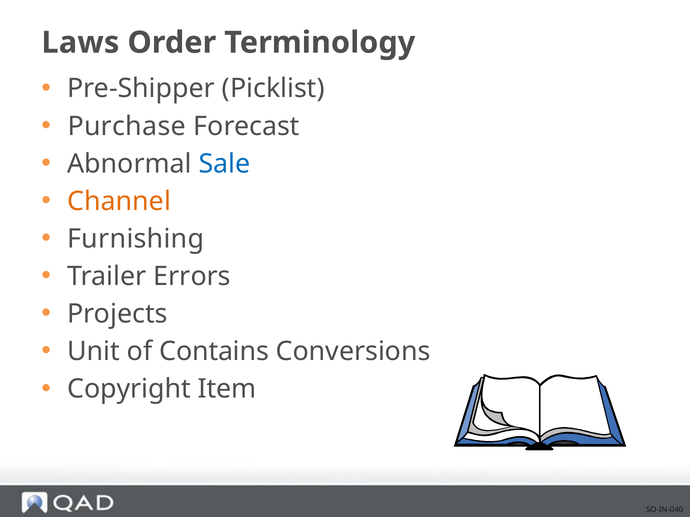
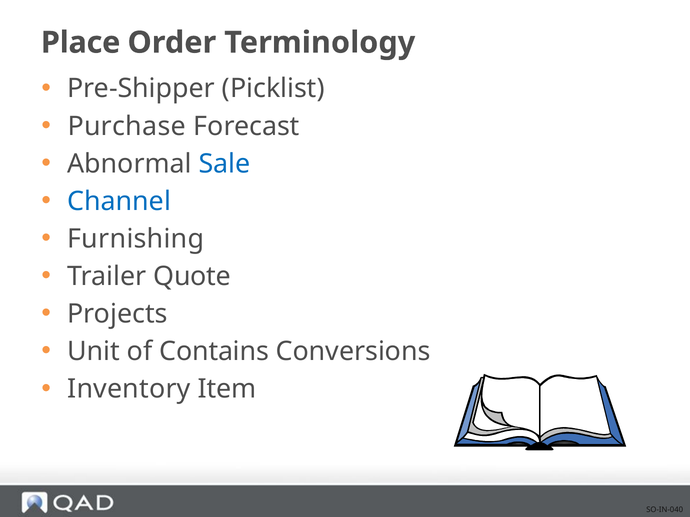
Laws: Laws -> Place
Channel colour: orange -> blue
Errors: Errors -> Quote
Copyright: Copyright -> Inventory
